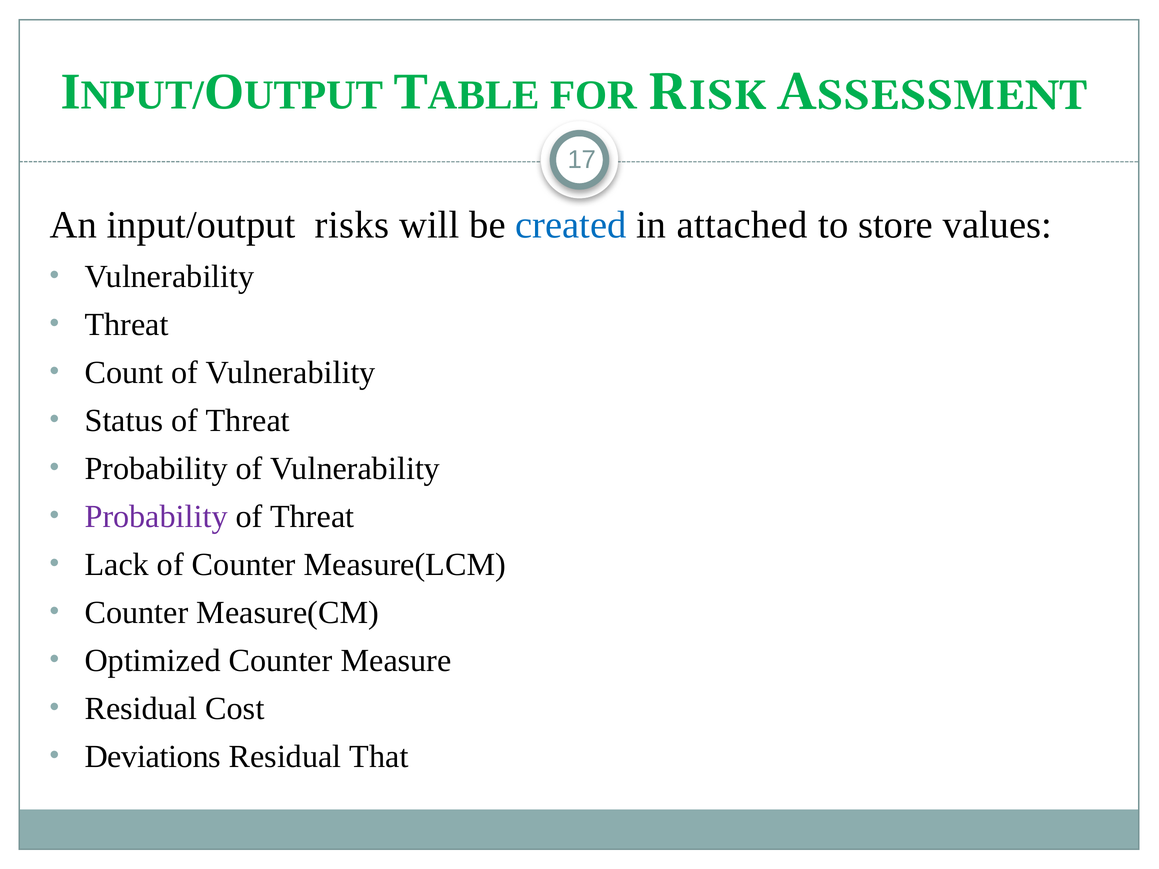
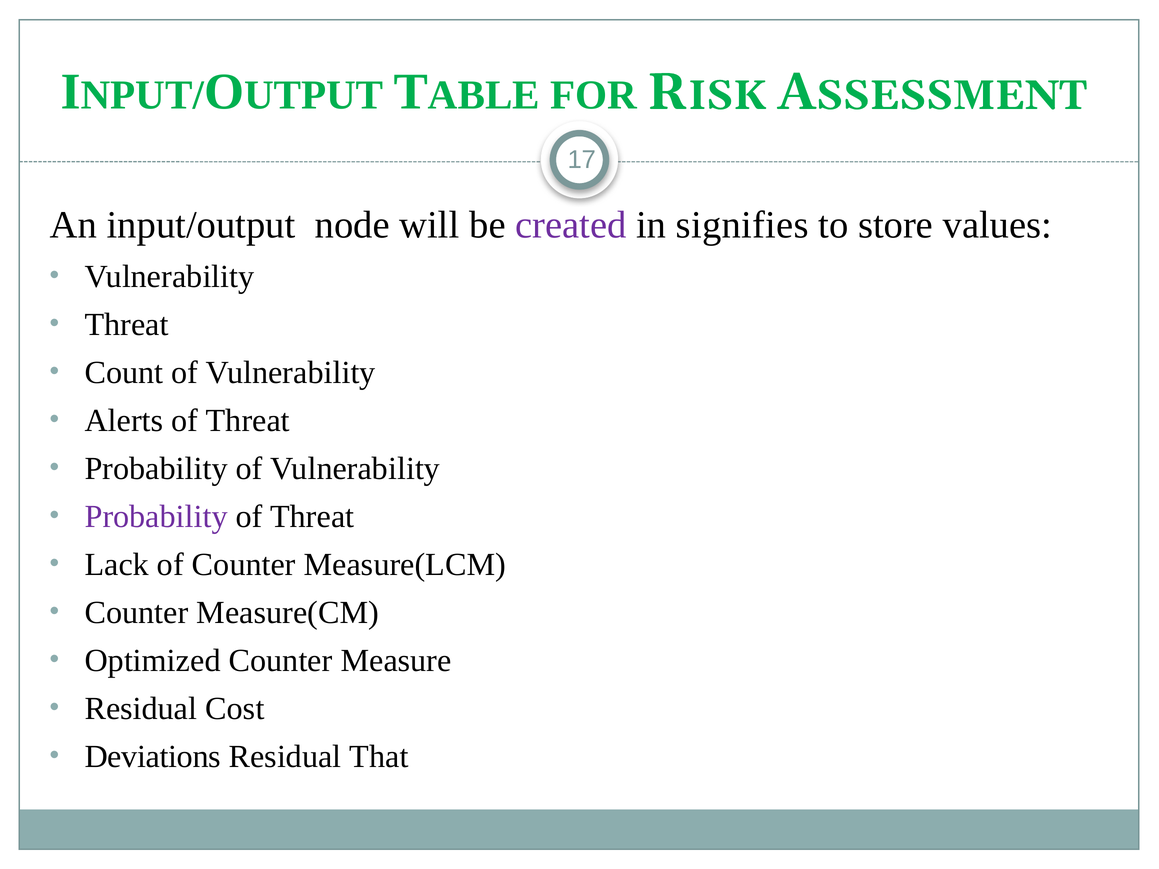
risks: risks -> node
created colour: blue -> purple
attached: attached -> signifies
Status: Status -> Alerts
